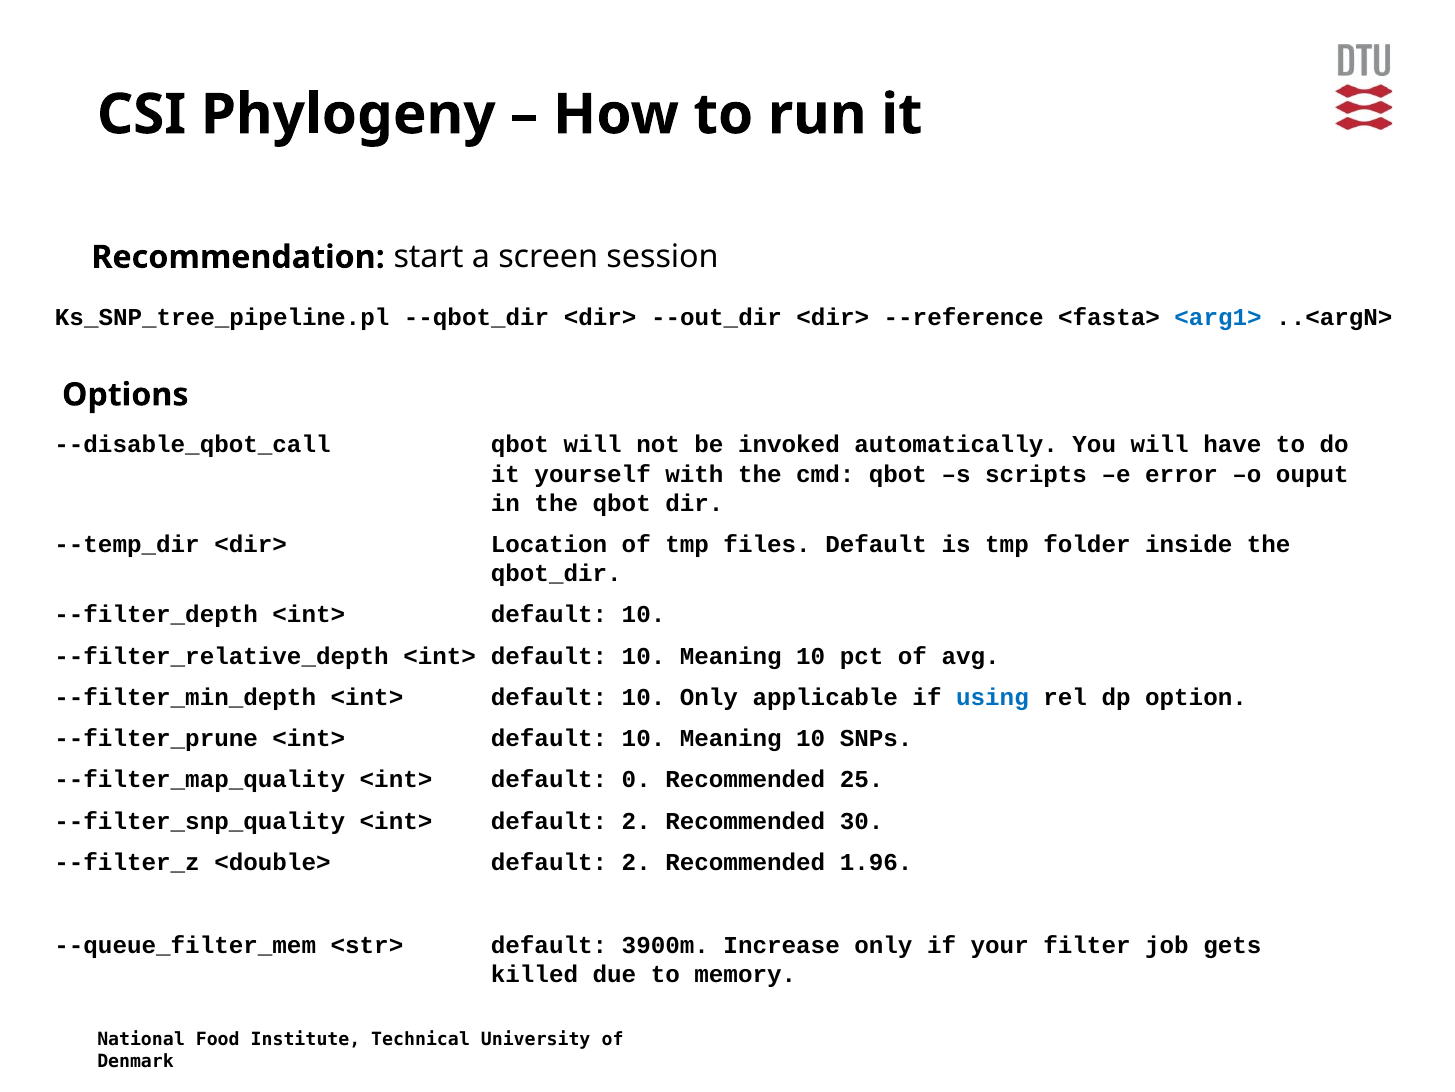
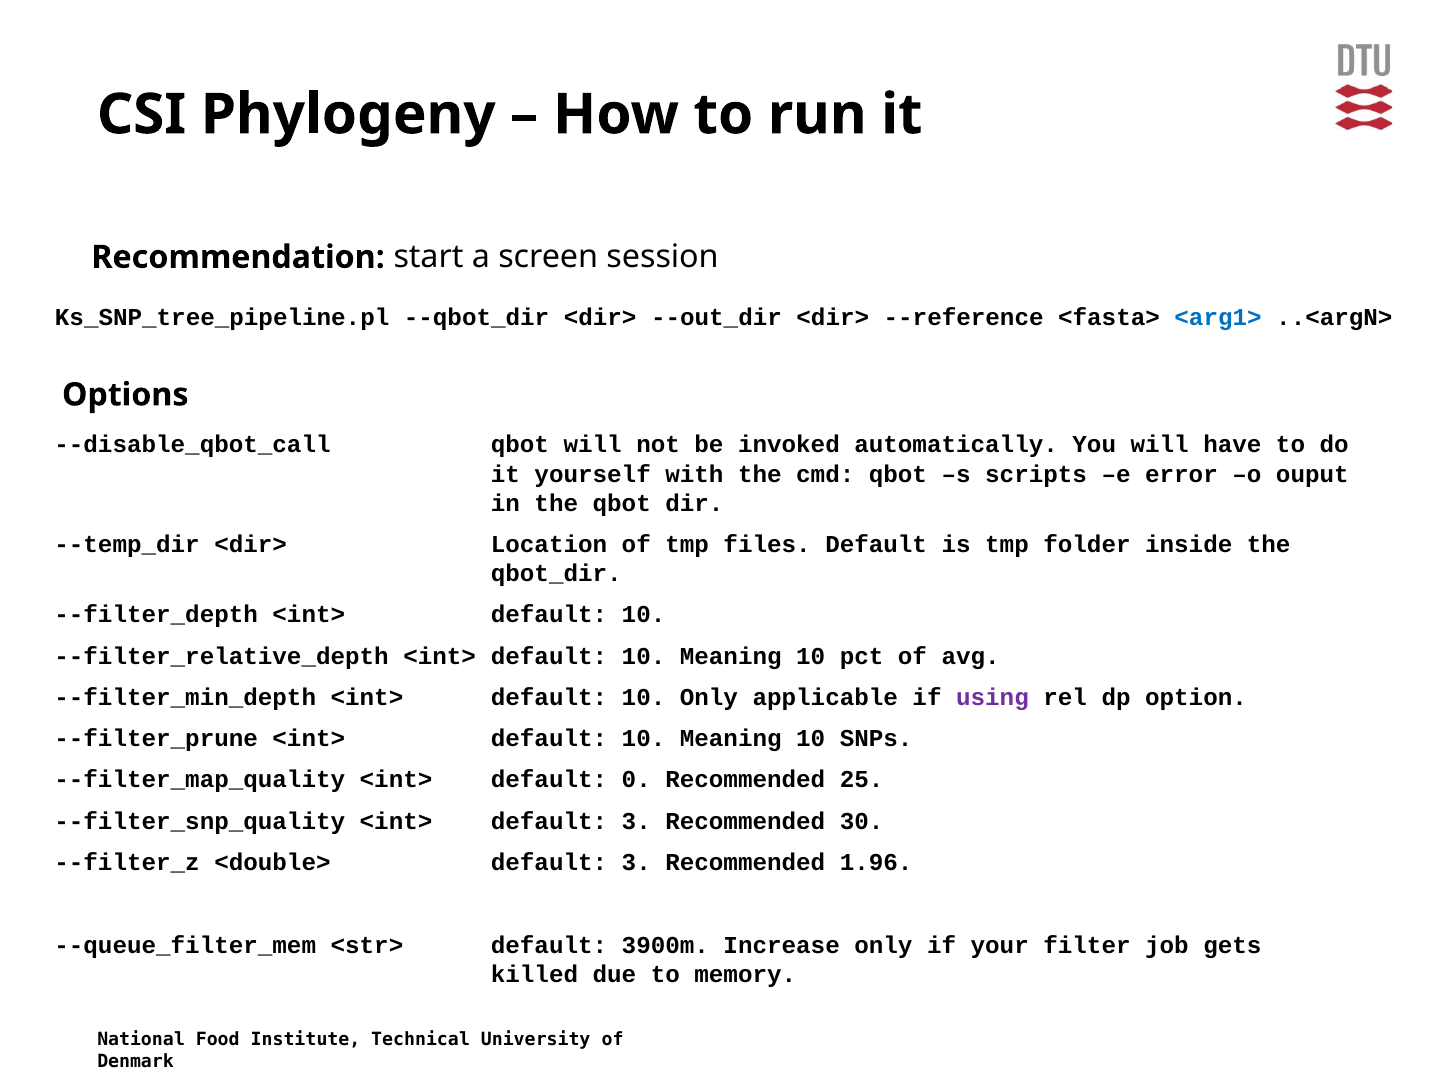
using colour: blue -> purple
<int> default 2: 2 -> 3
<double> default 2: 2 -> 3
